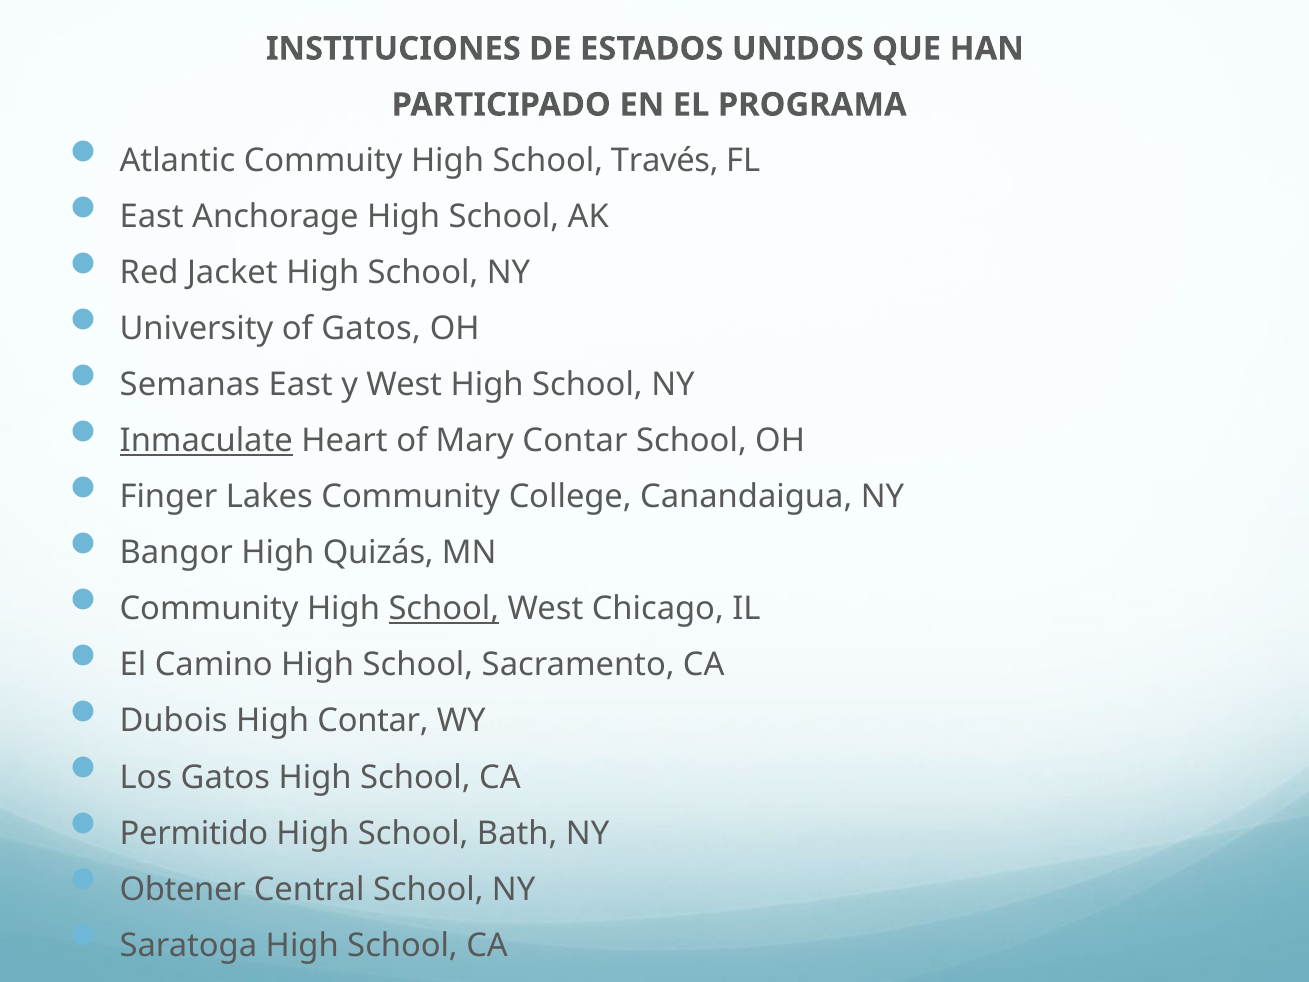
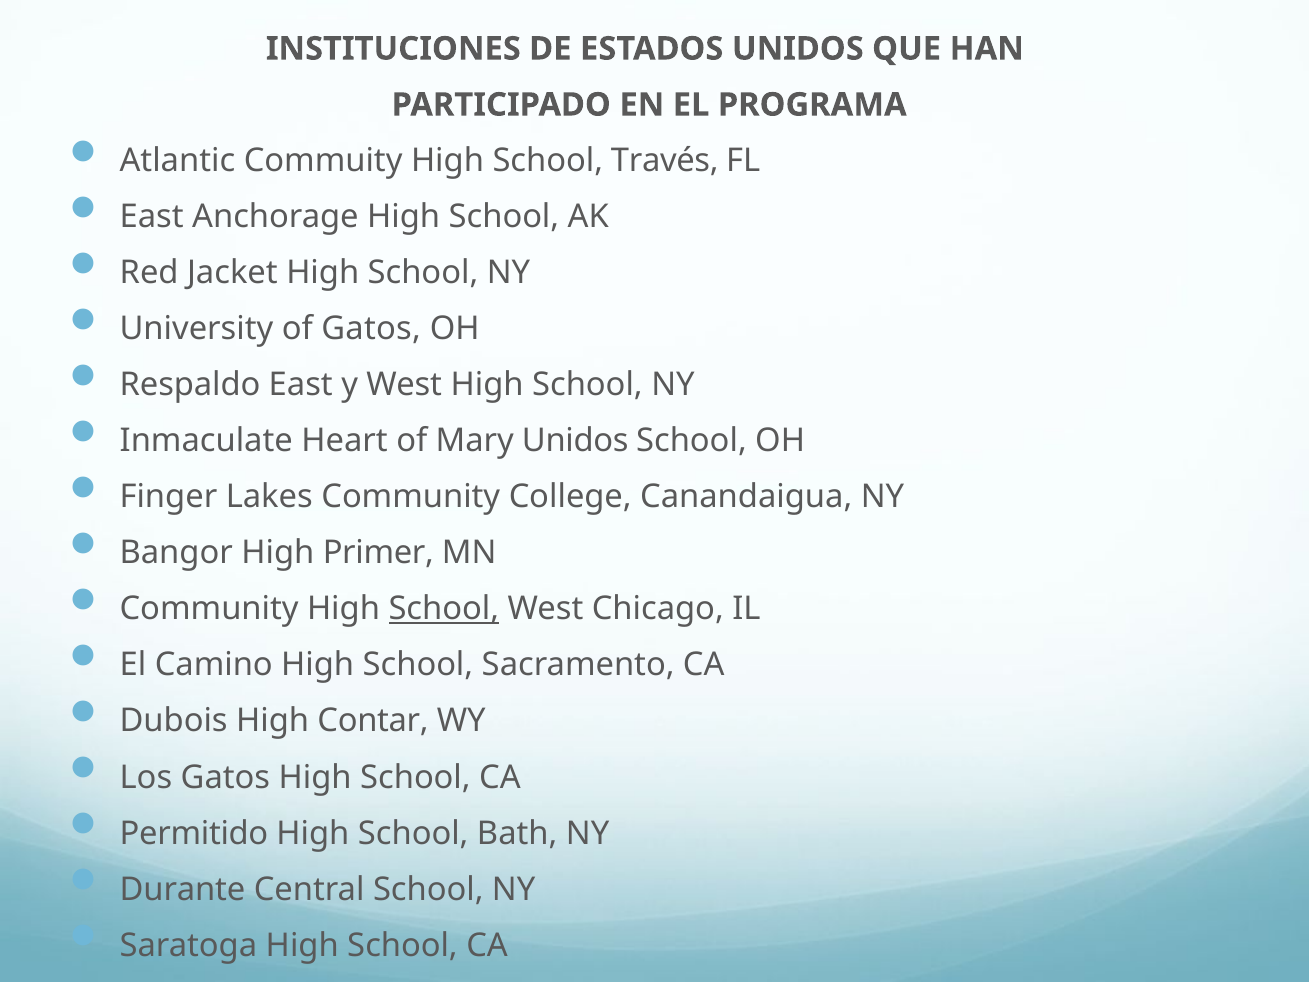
Semanas: Semanas -> Respaldo
Inmaculate underline: present -> none
Mary Contar: Contar -> Unidos
Quizás: Quizás -> Primer
Obtener: Obtener -> Durante
